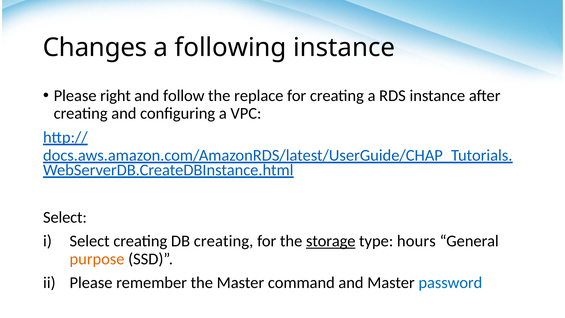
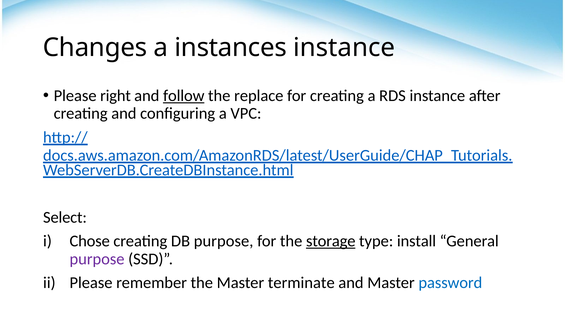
following: following -> instances
follow underline: none -> present
Select at (90, 241): Select -> Chose
DB creating: creating -> purpose
hours: hours -> install
purpose at (97, 259) colour: orange -> purple
command: command -> terminate
